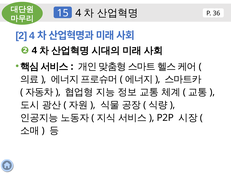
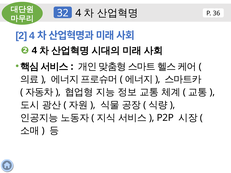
15: 15 -> 32
